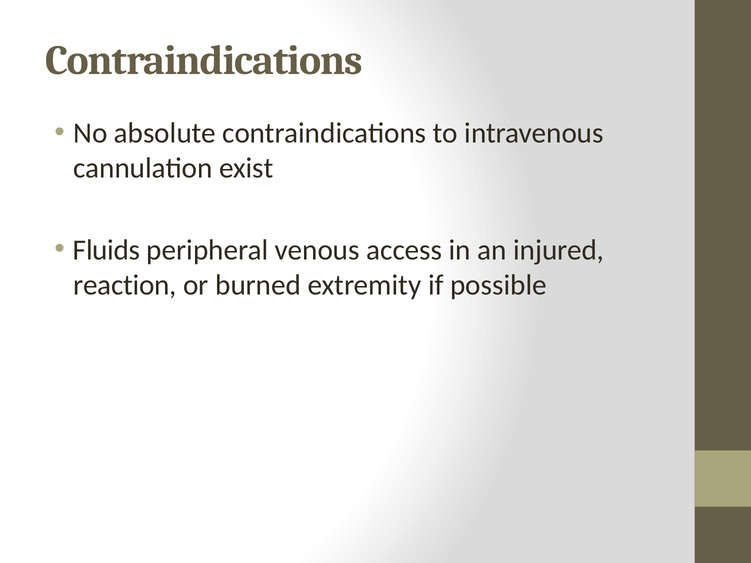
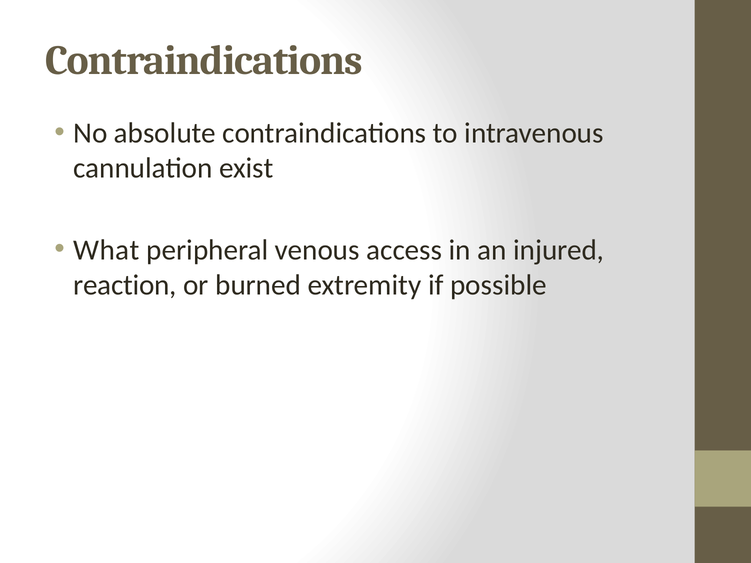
Fluids: Fluids -> What
